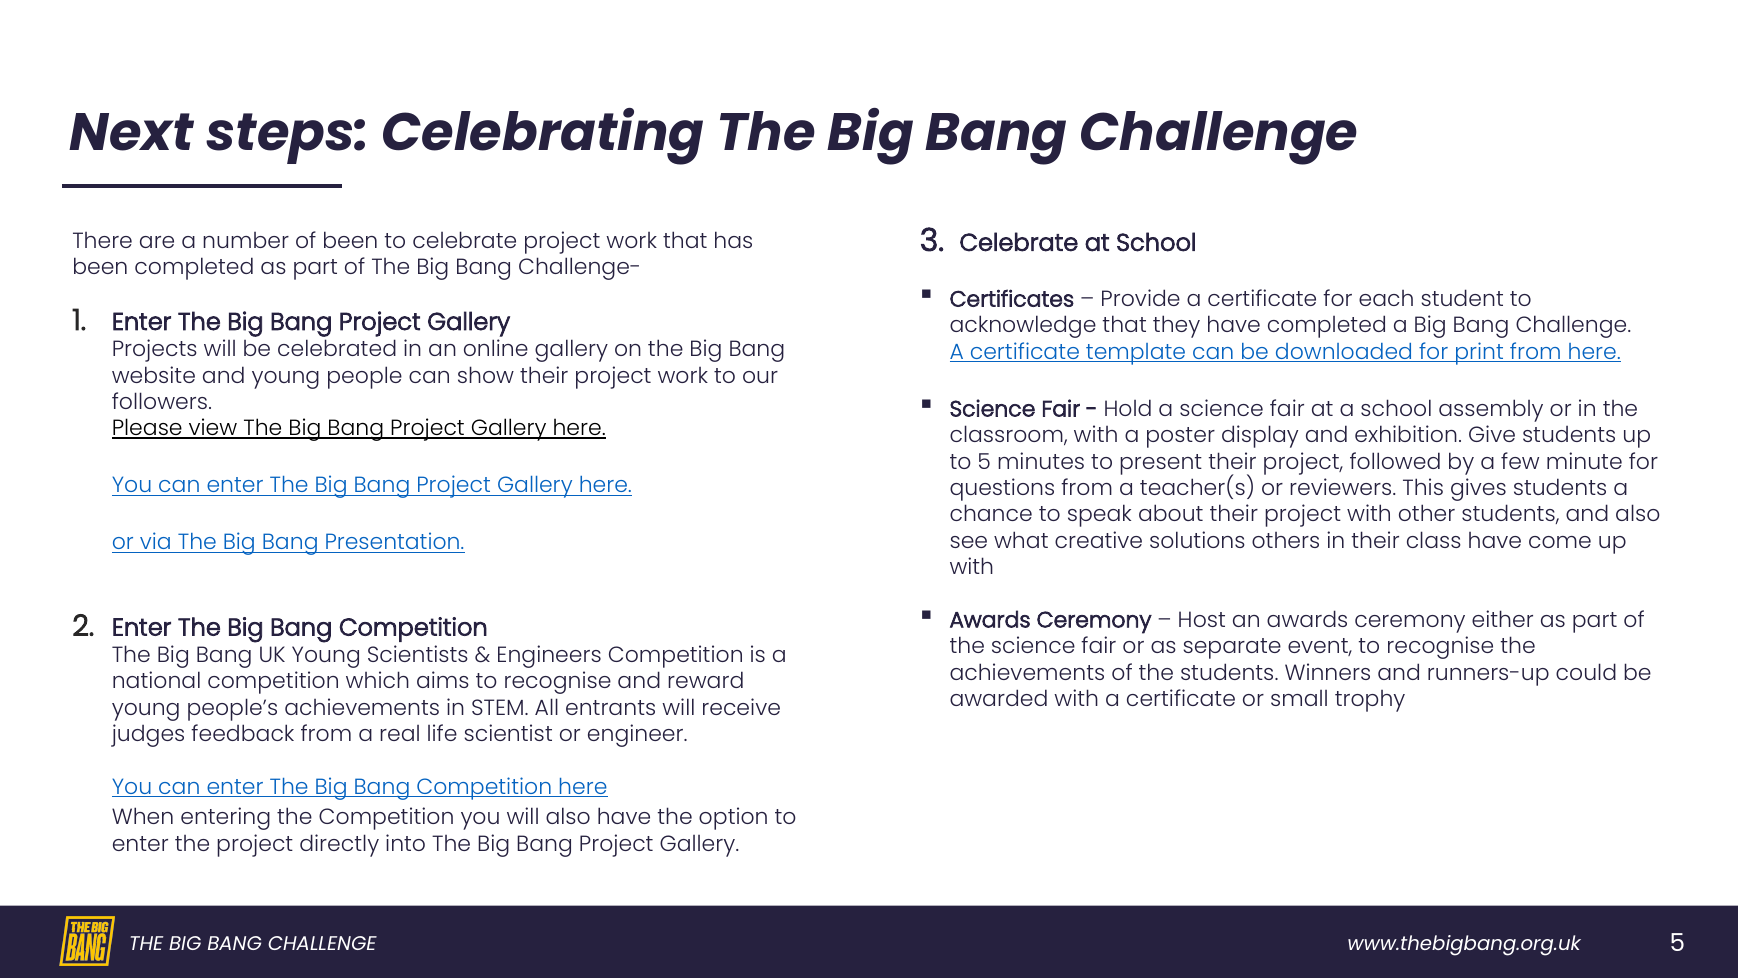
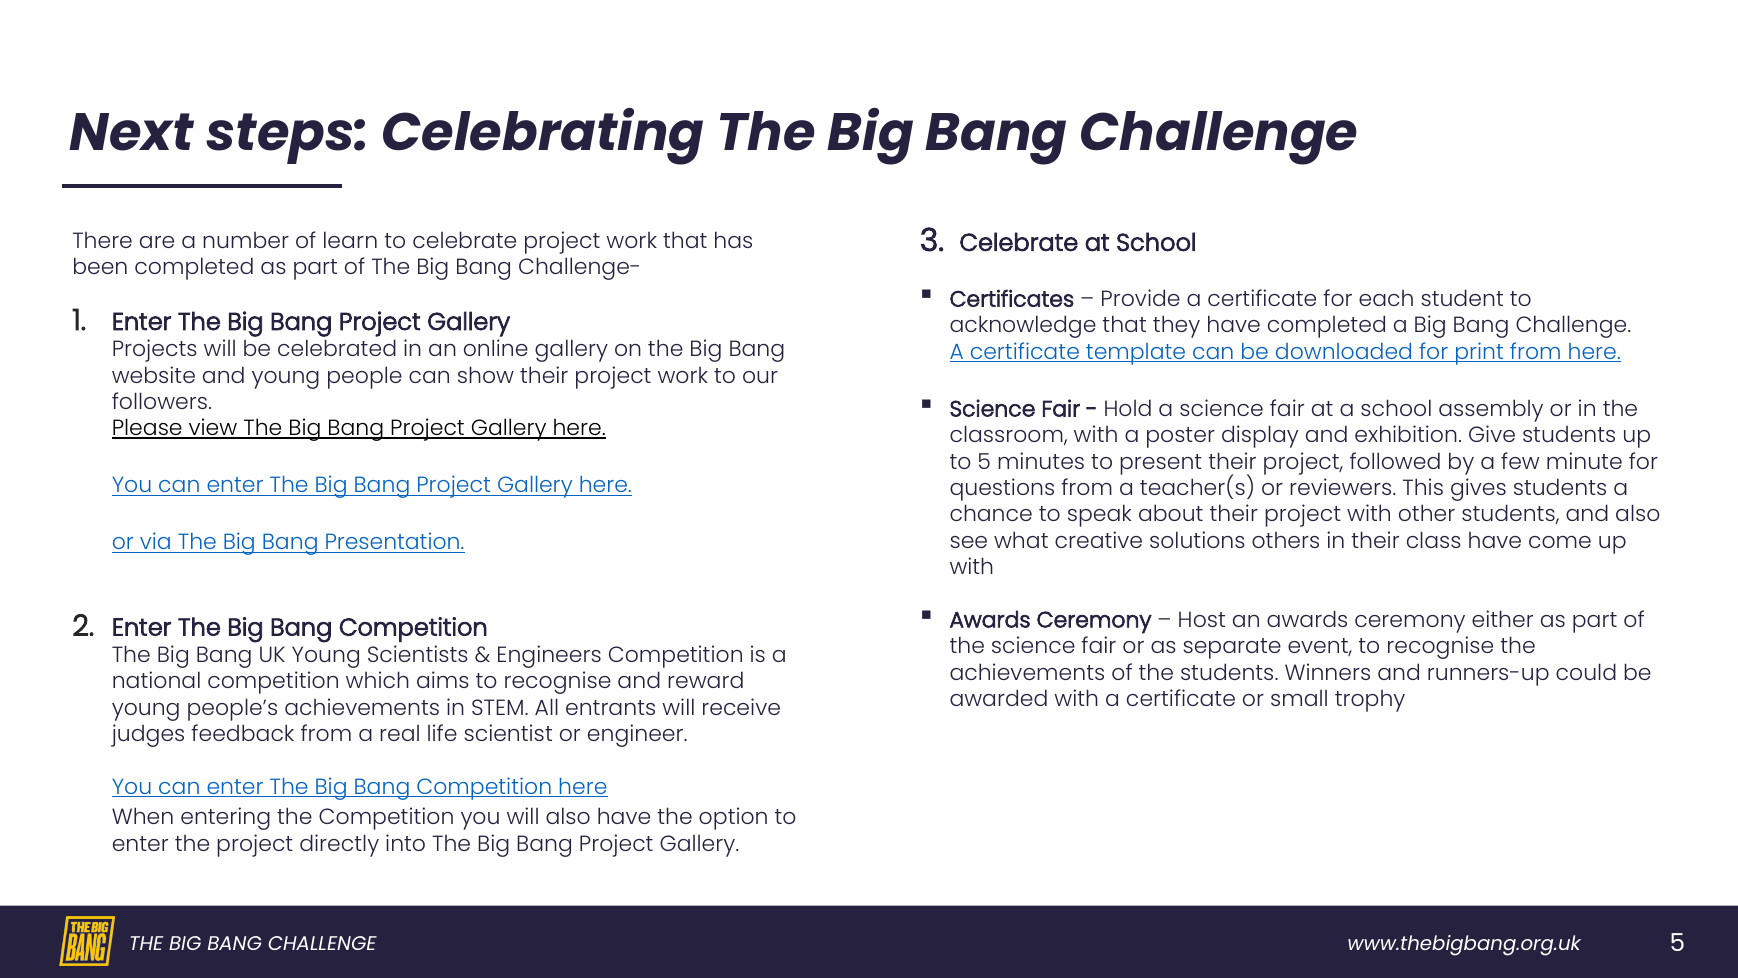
of been: been -> learn
